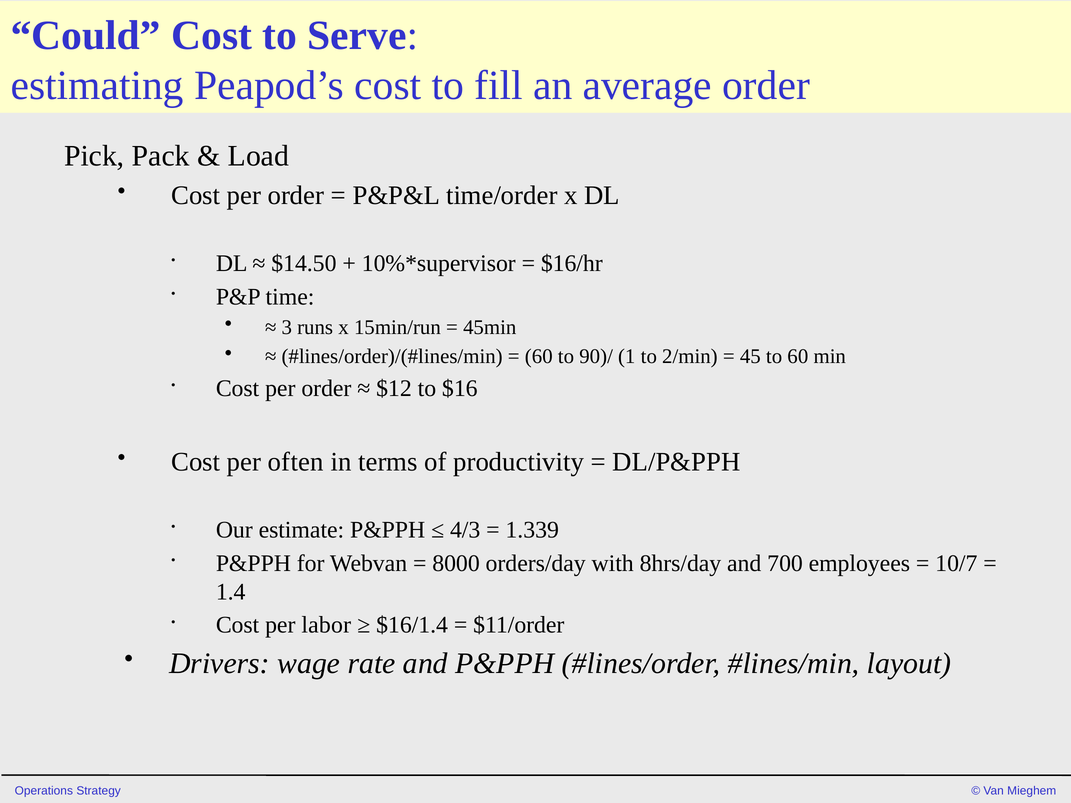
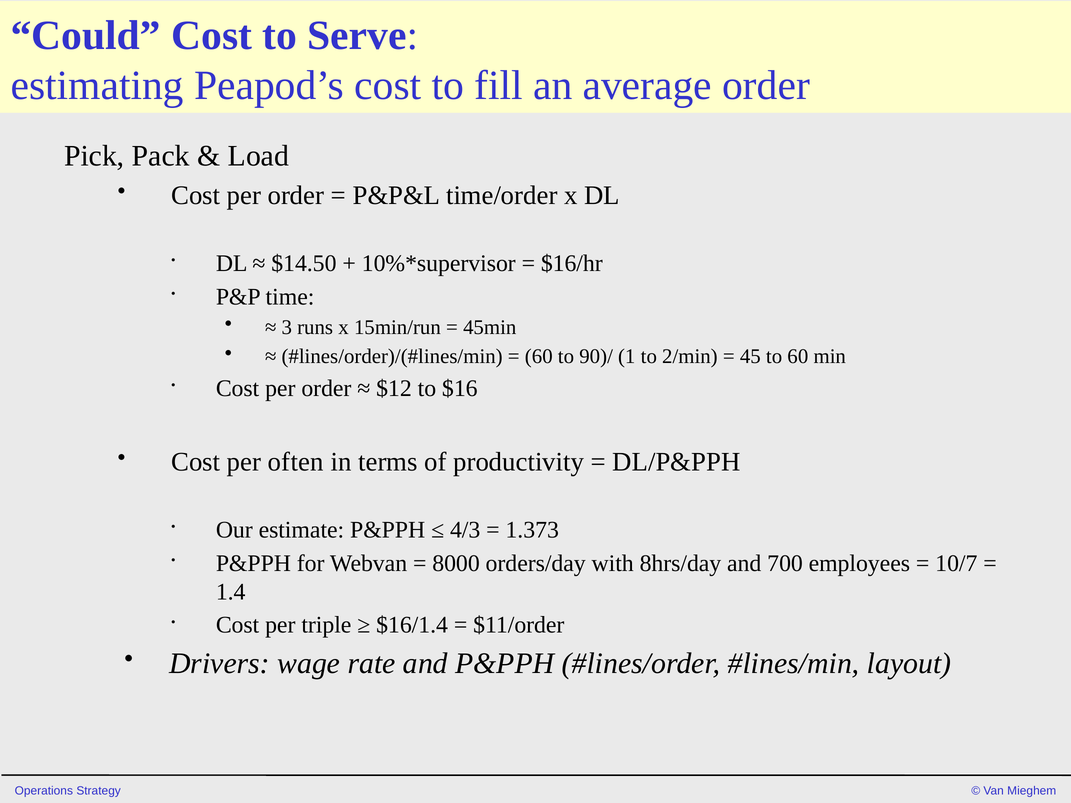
1.339: 1.339 -> 1.373
labor: labor -> triple
